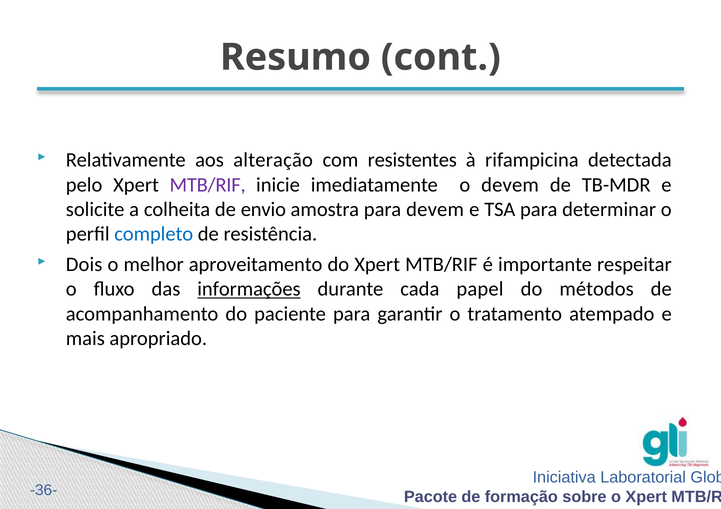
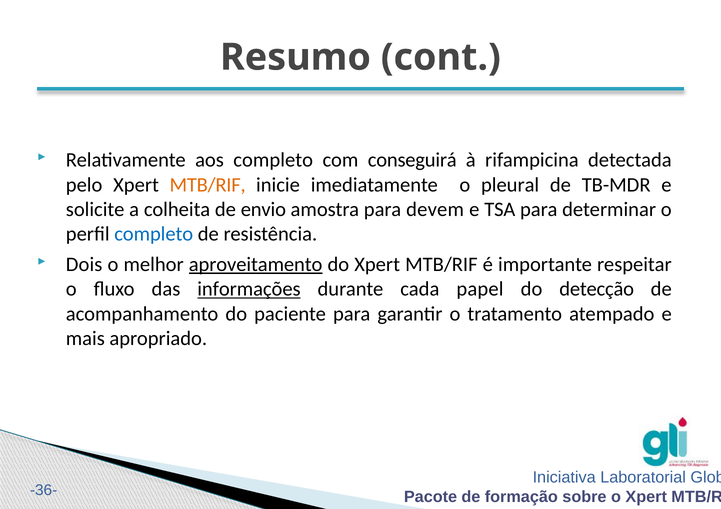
aos alteração: alteração -> completo
resistentes: resistentes -> conseguirá
MTB/RIF at (208, 185) colour: purple -> orange
o devem: devem -> pleural
aproveitamento underline: none -> present
métodos: métodos -> detecção
